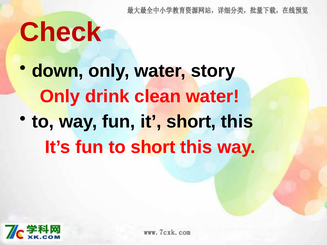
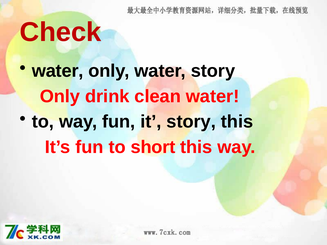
down at (58, 71): down -> water
it short: short -> story
